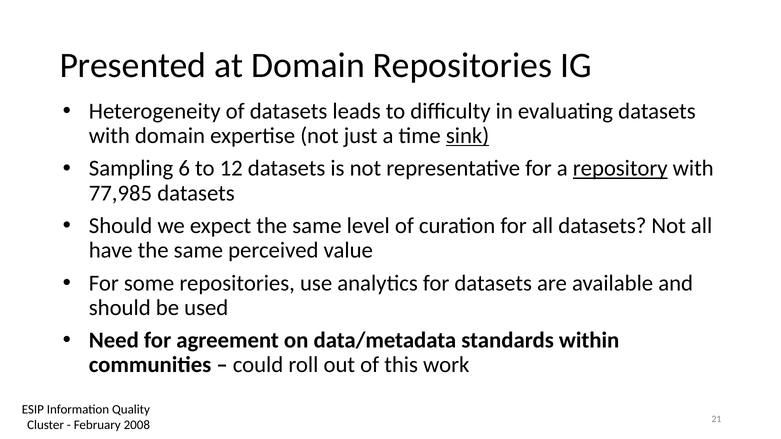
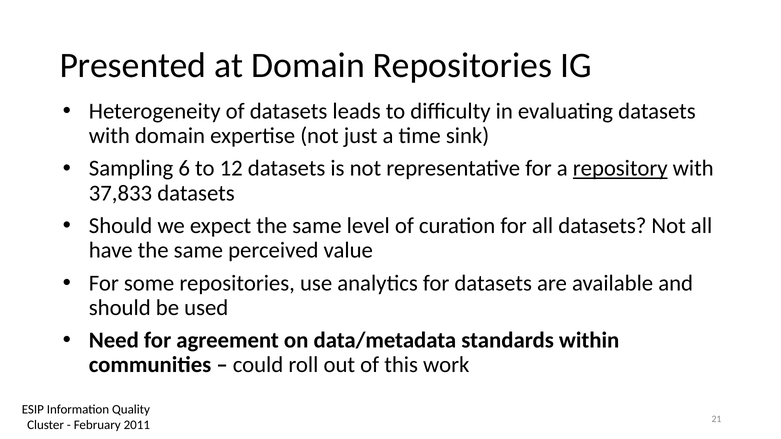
sink underline: present -> none
77,985: 77,985 -> 37,833
2008: 2008 -> 2011
